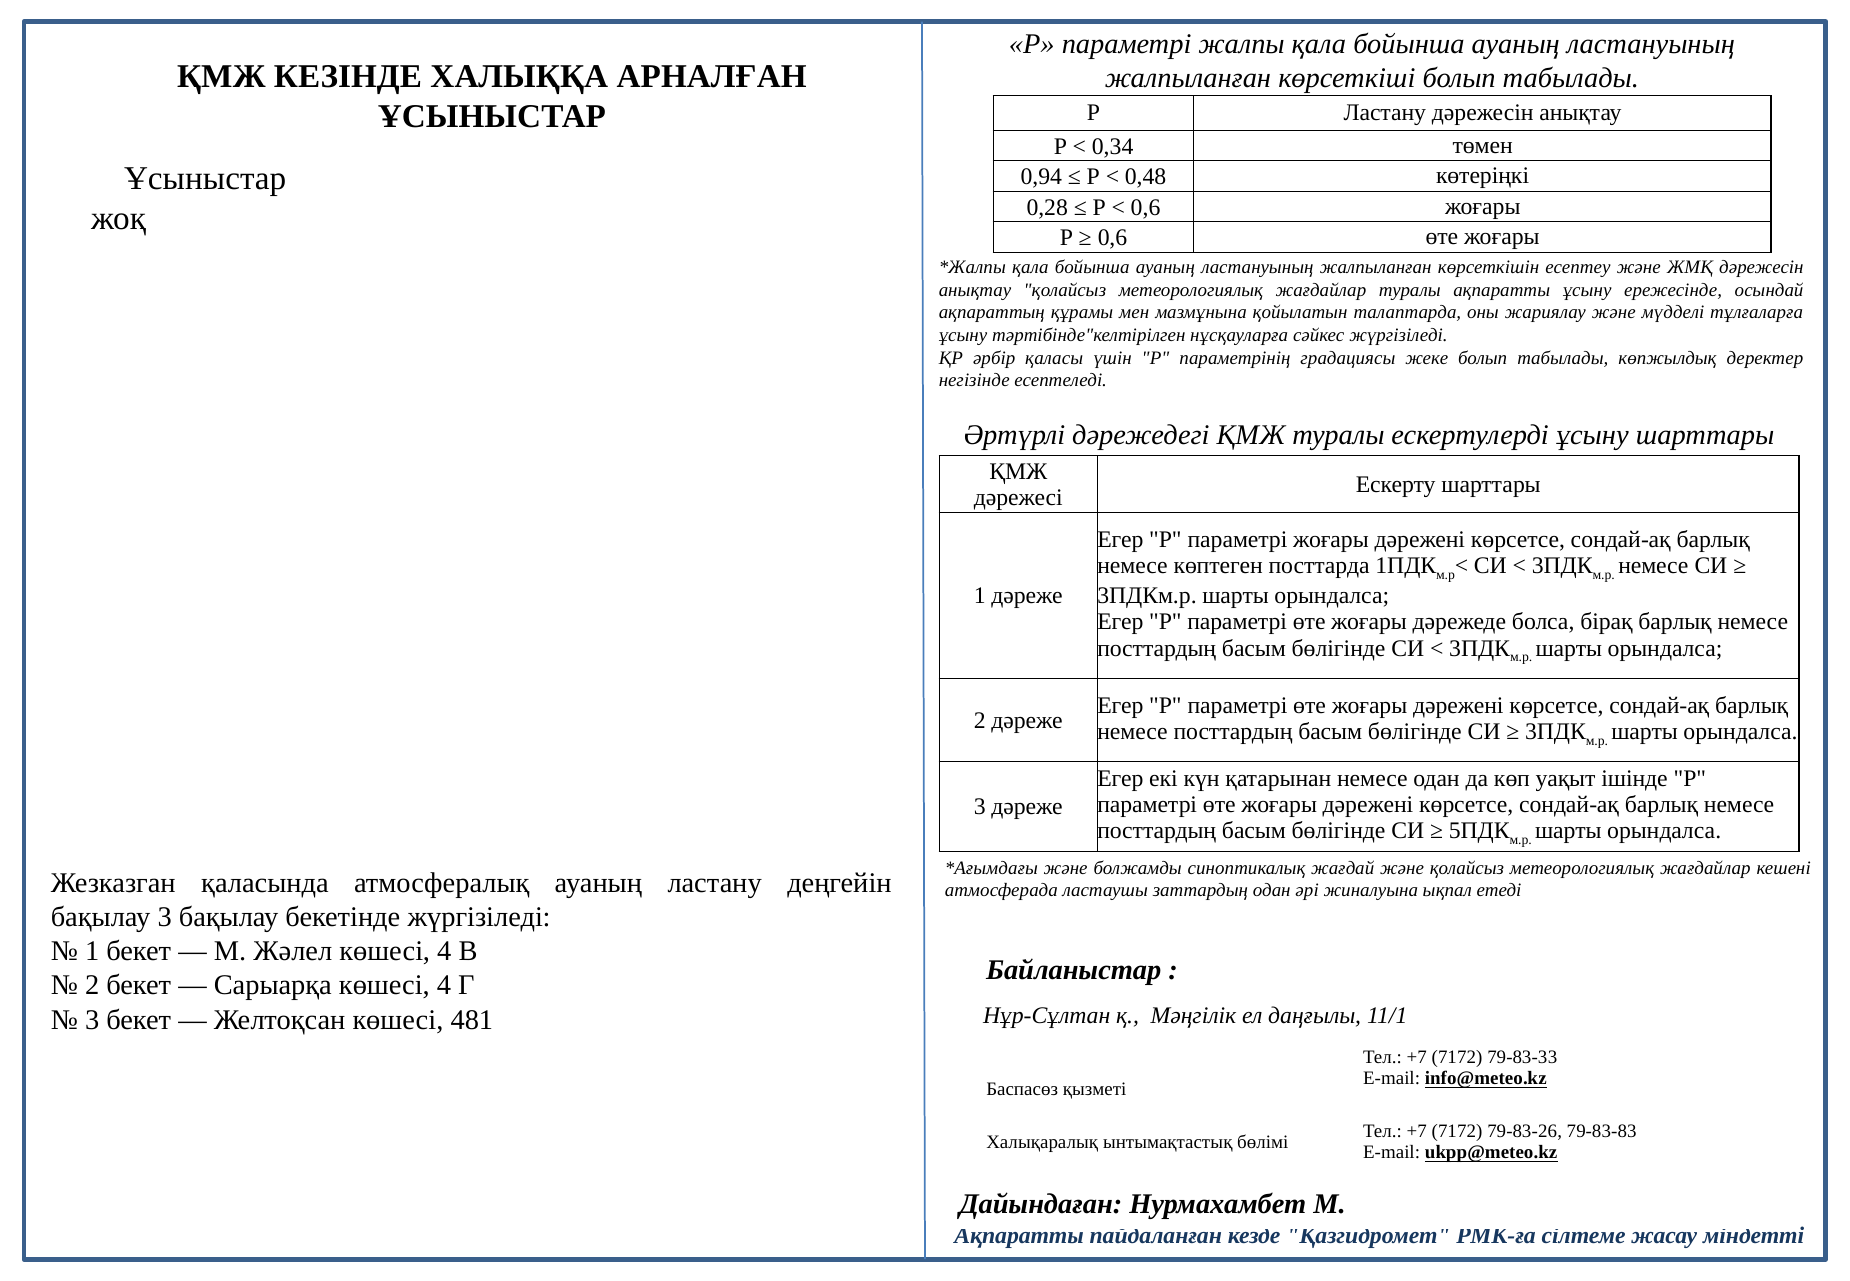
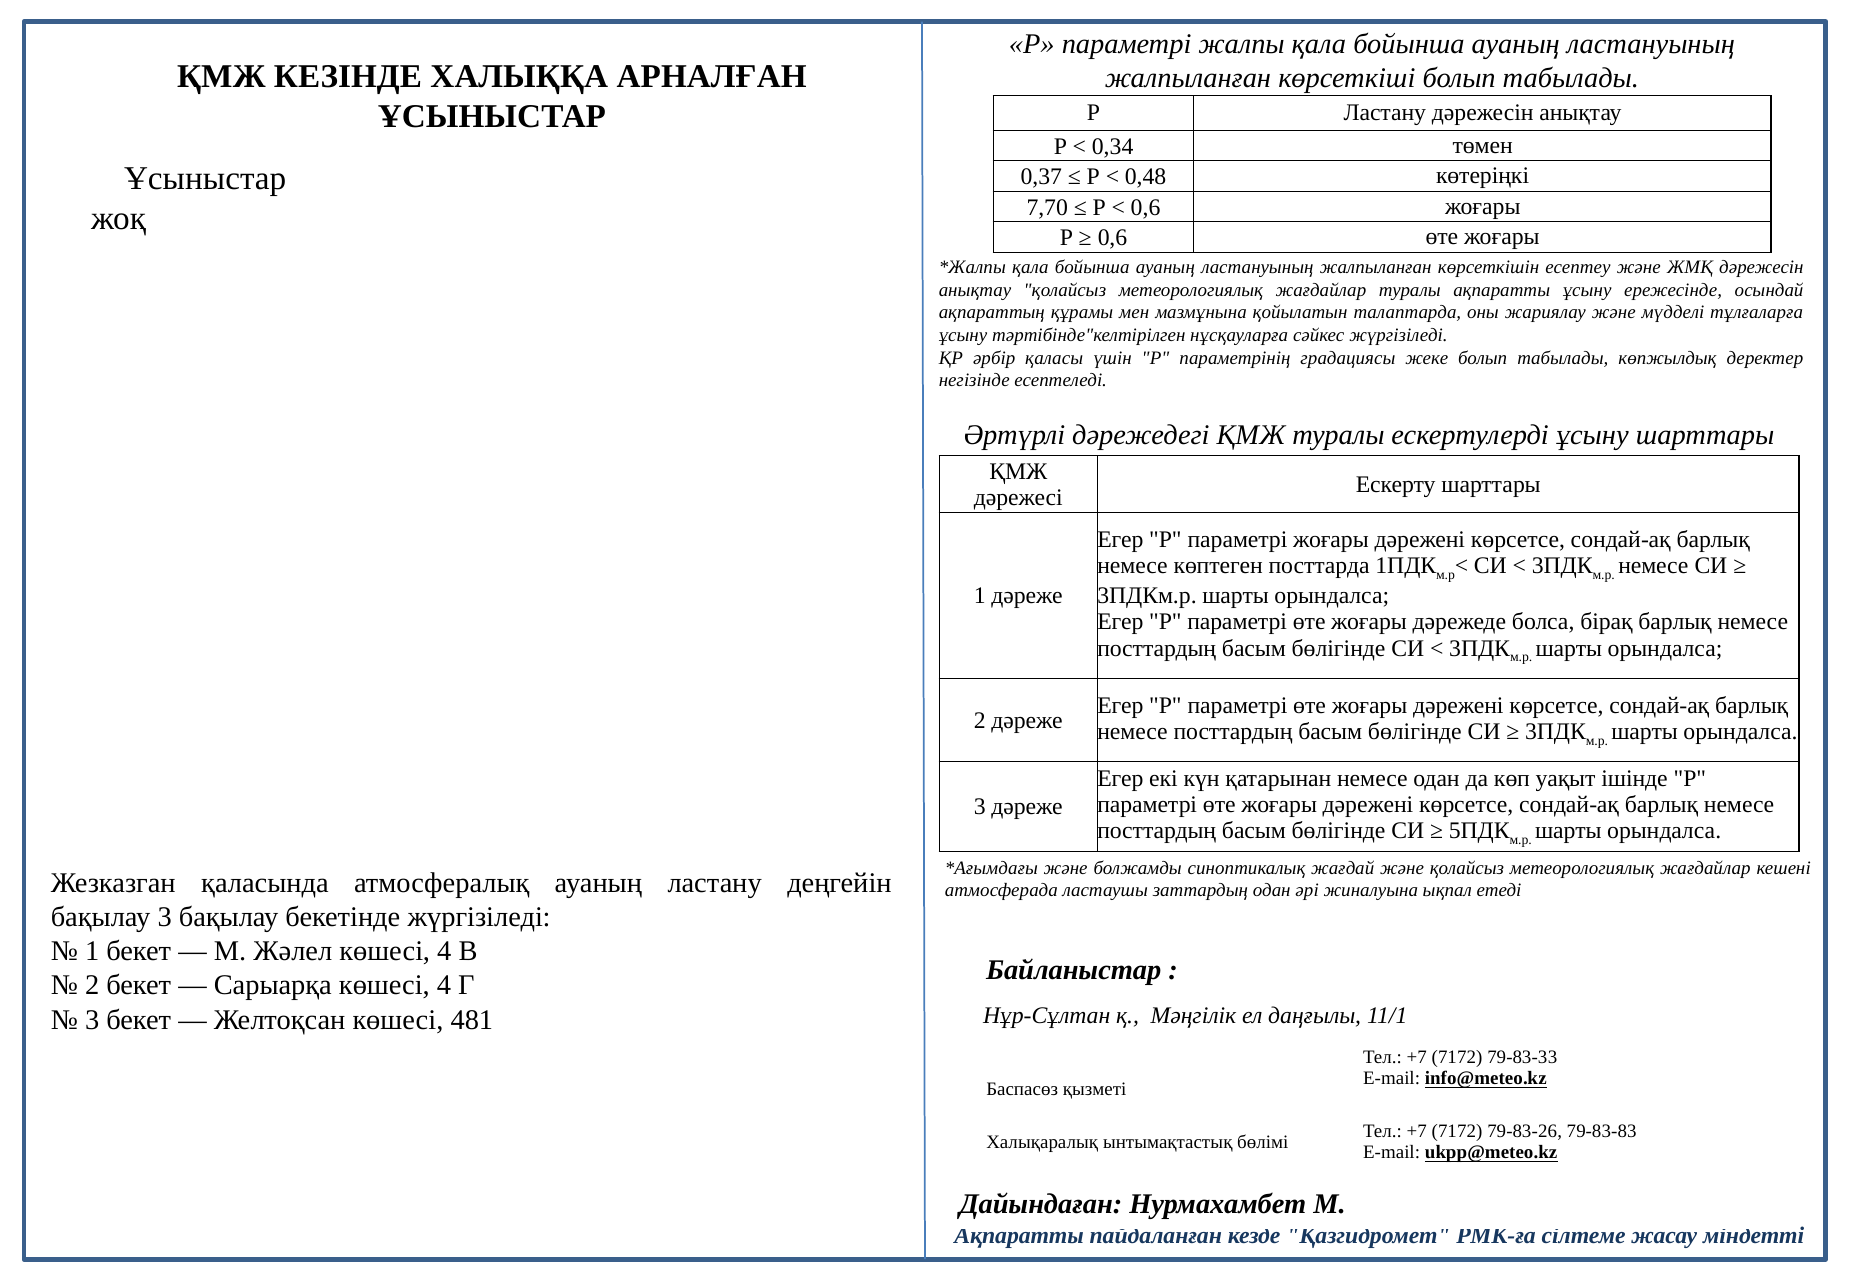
0,94: 0,94 -> 0,37
0,28: 0,28 -> 7,70
